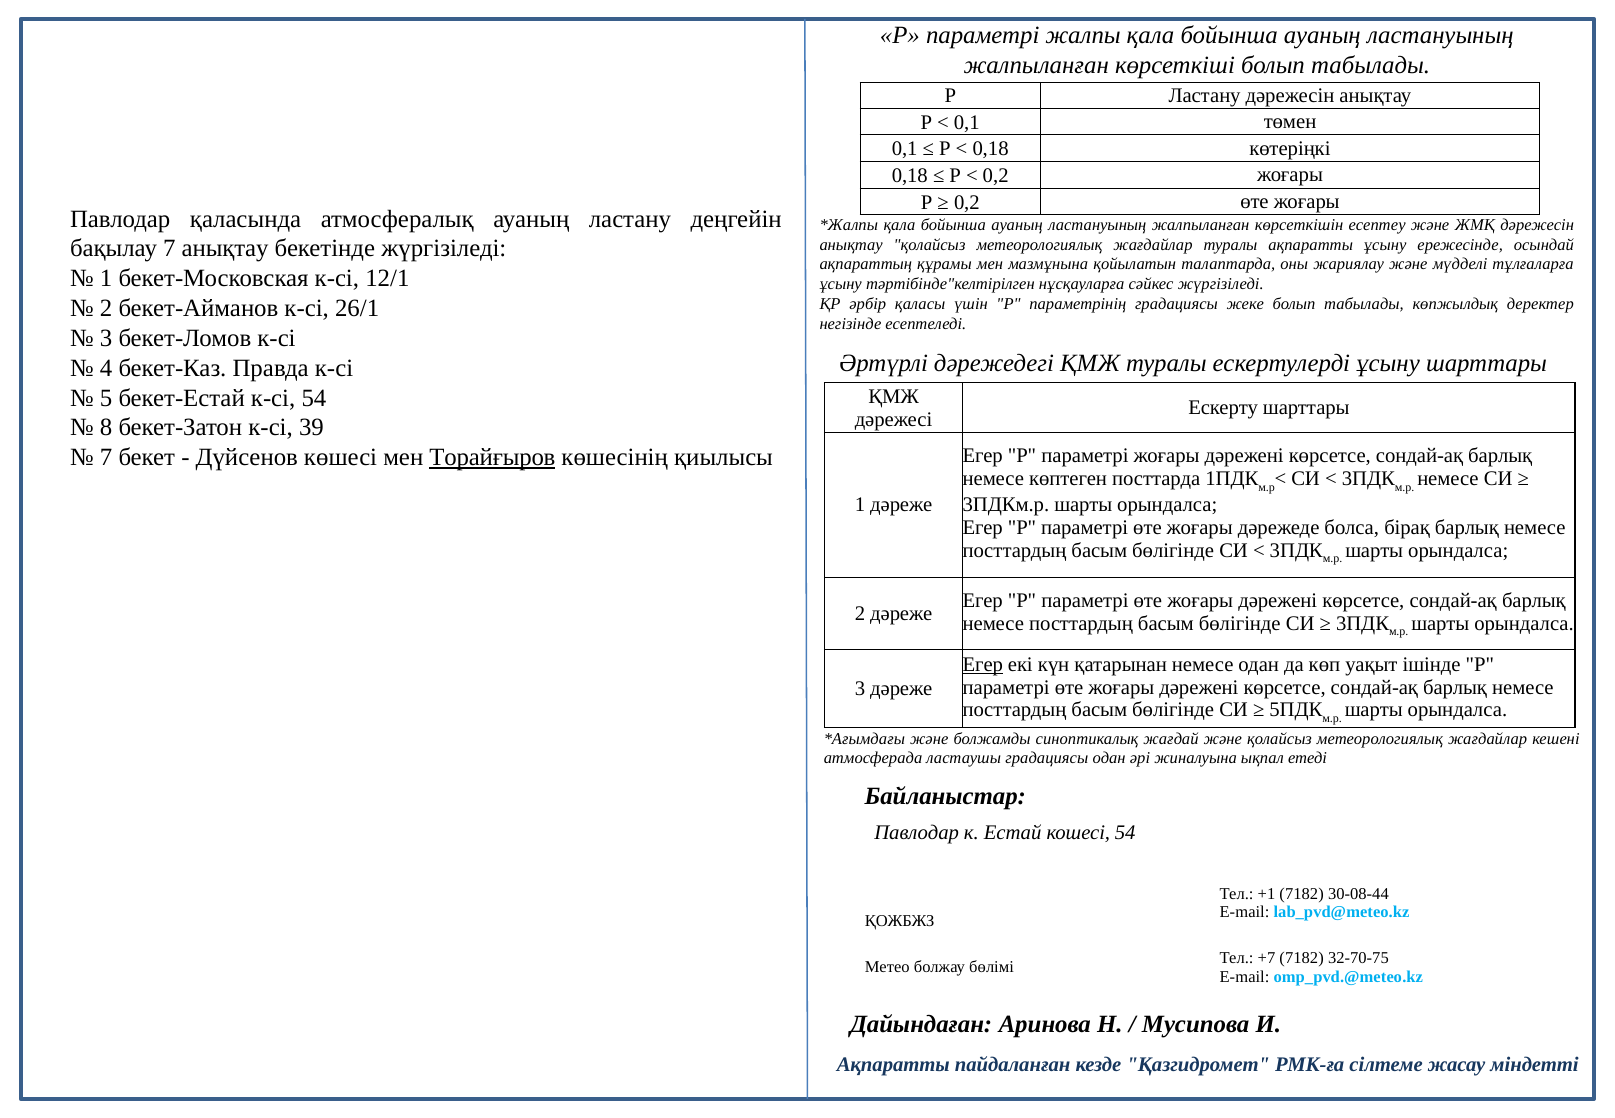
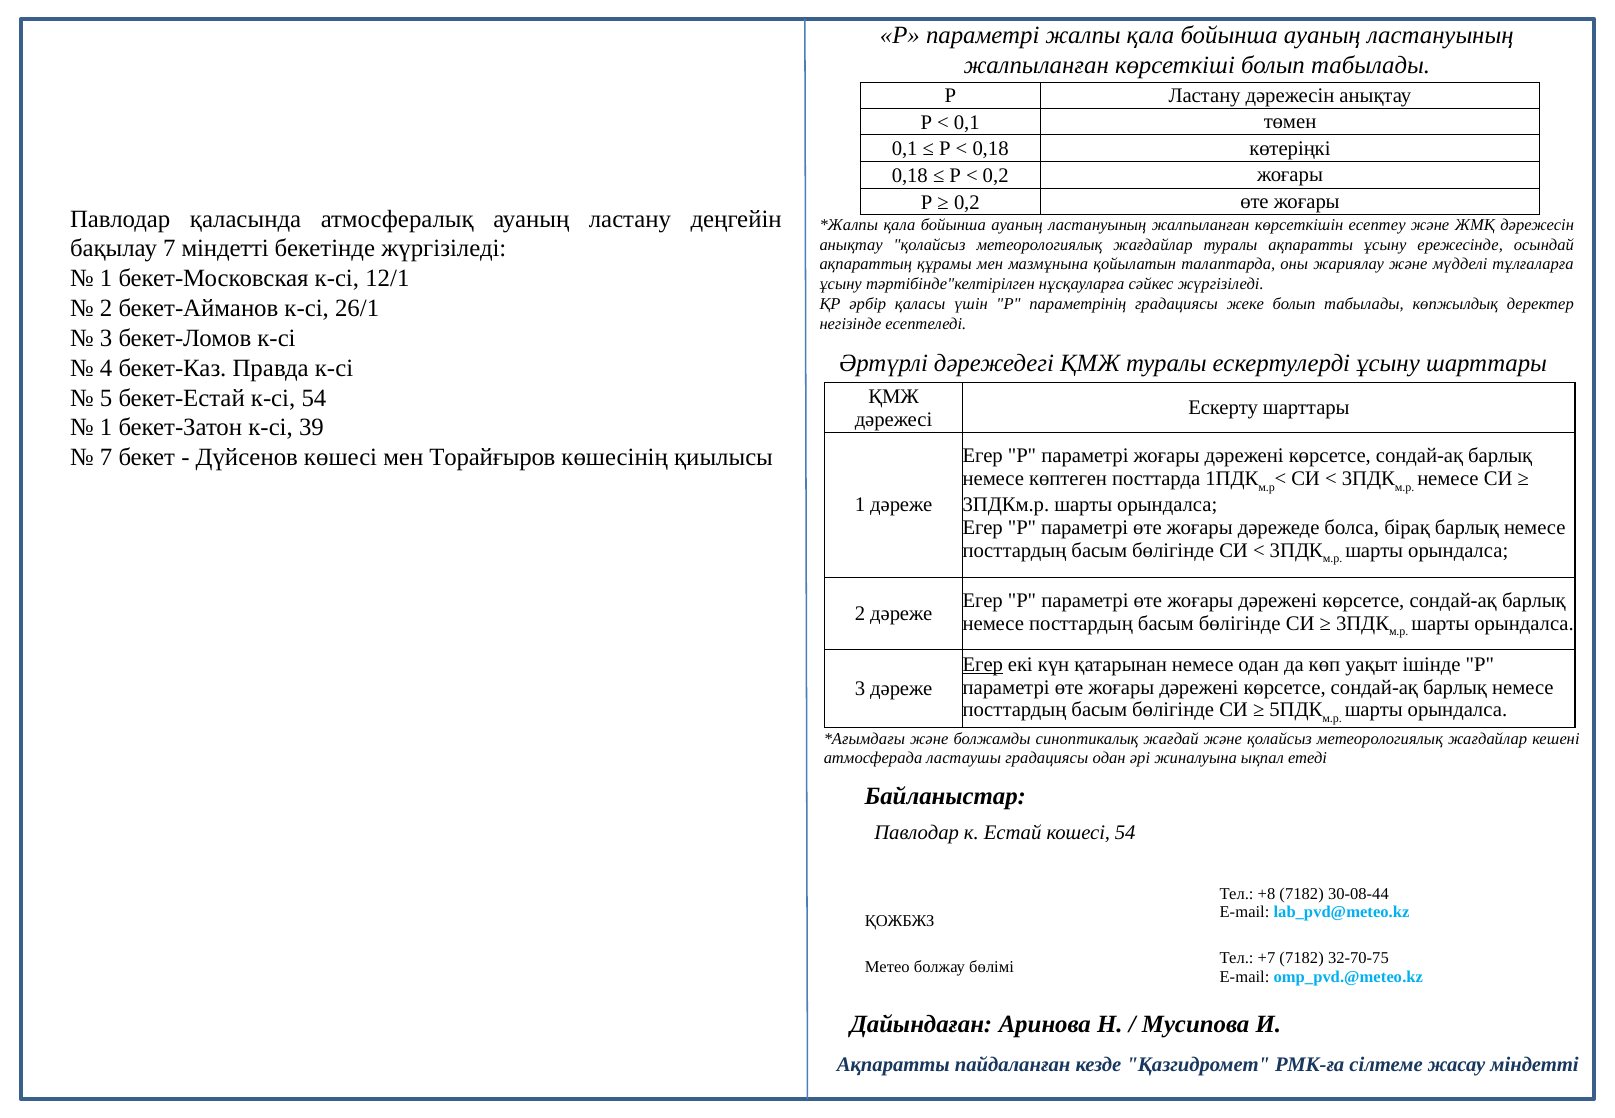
7 анықтау: анықтау -> міндетті
8 at (106, 428): 8 -> 1
Торайғыров underline: present -> none
+1: +1 -> +8
